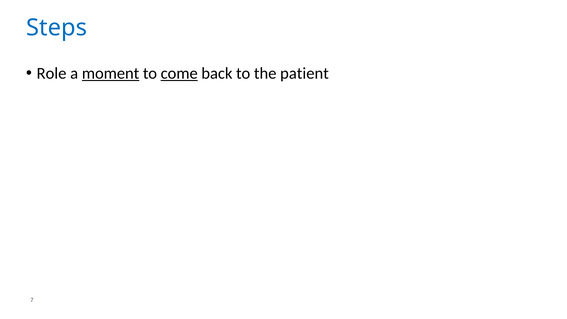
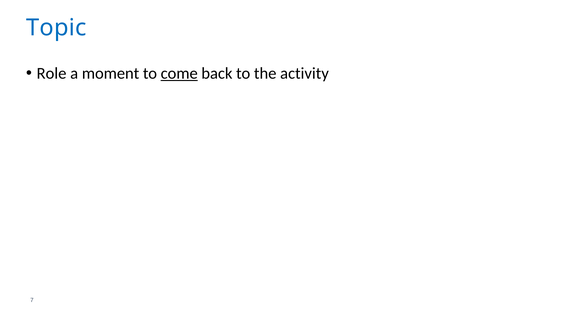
Steps: Steps -> Topic
moment underline: present -> none
patient: patient -> activity
